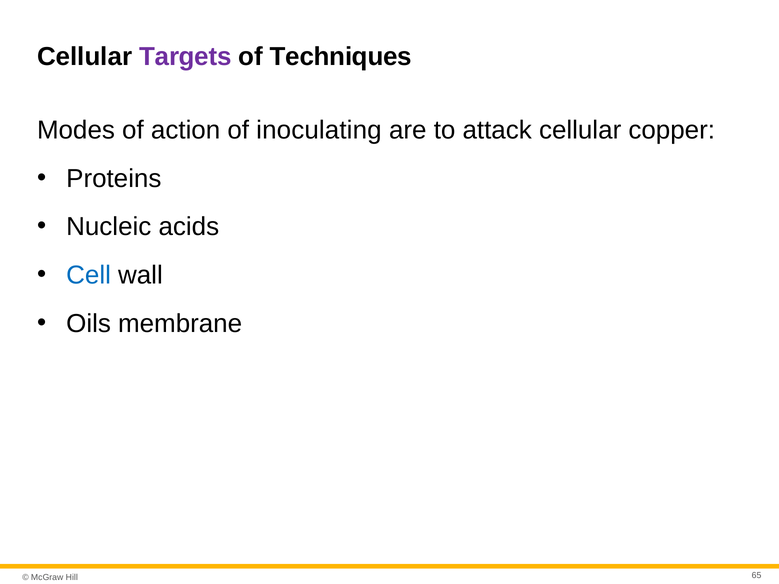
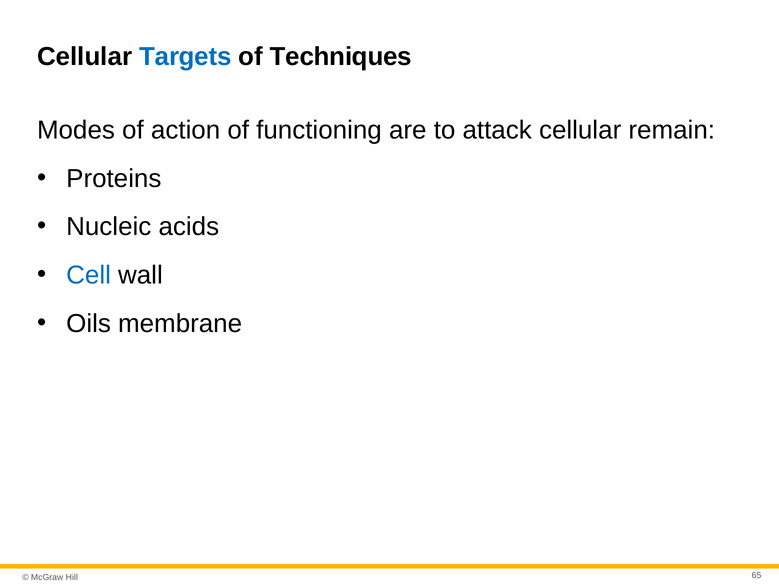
Targets colour: purple -> blue
inoculating: inoculating -> functioning
copper: copper -> remain
